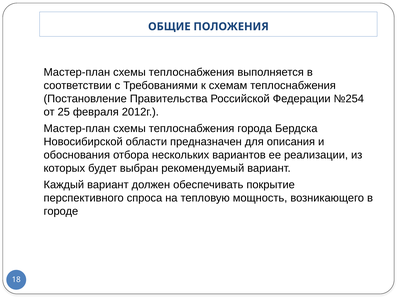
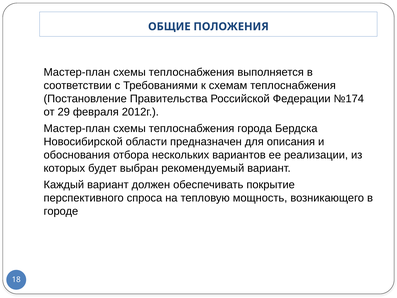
№254: №254 -> №174
25: 25 -> 29
